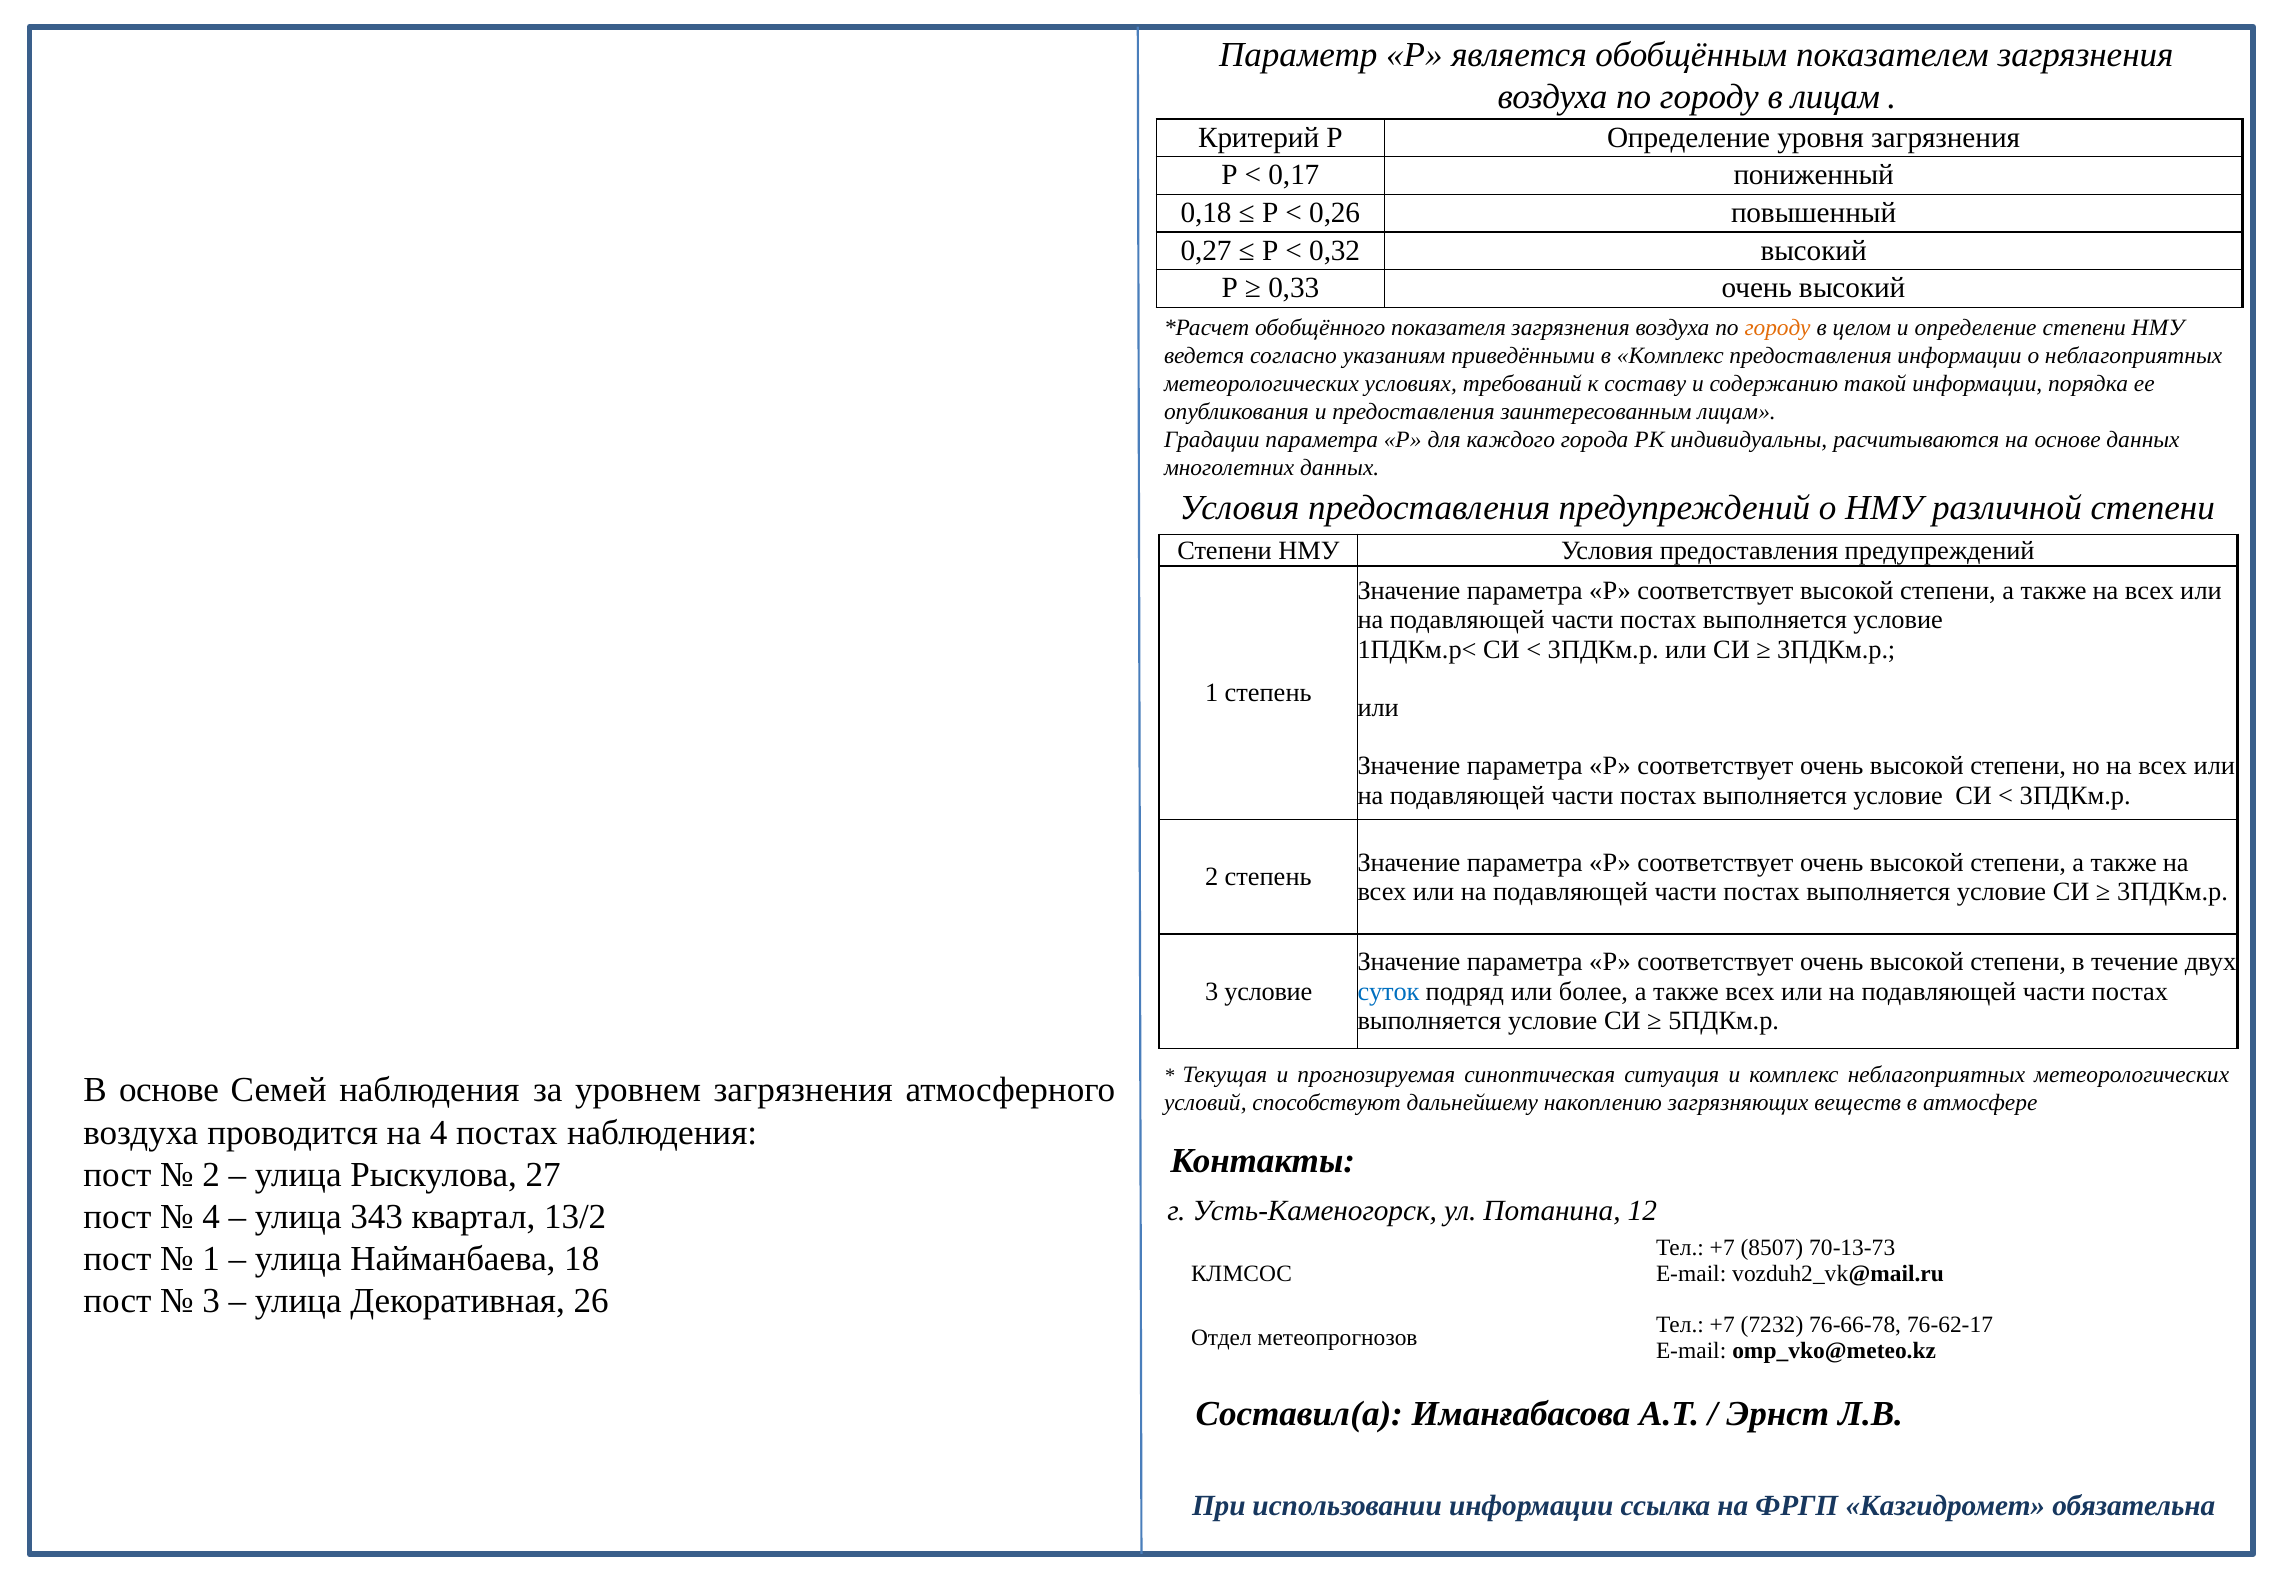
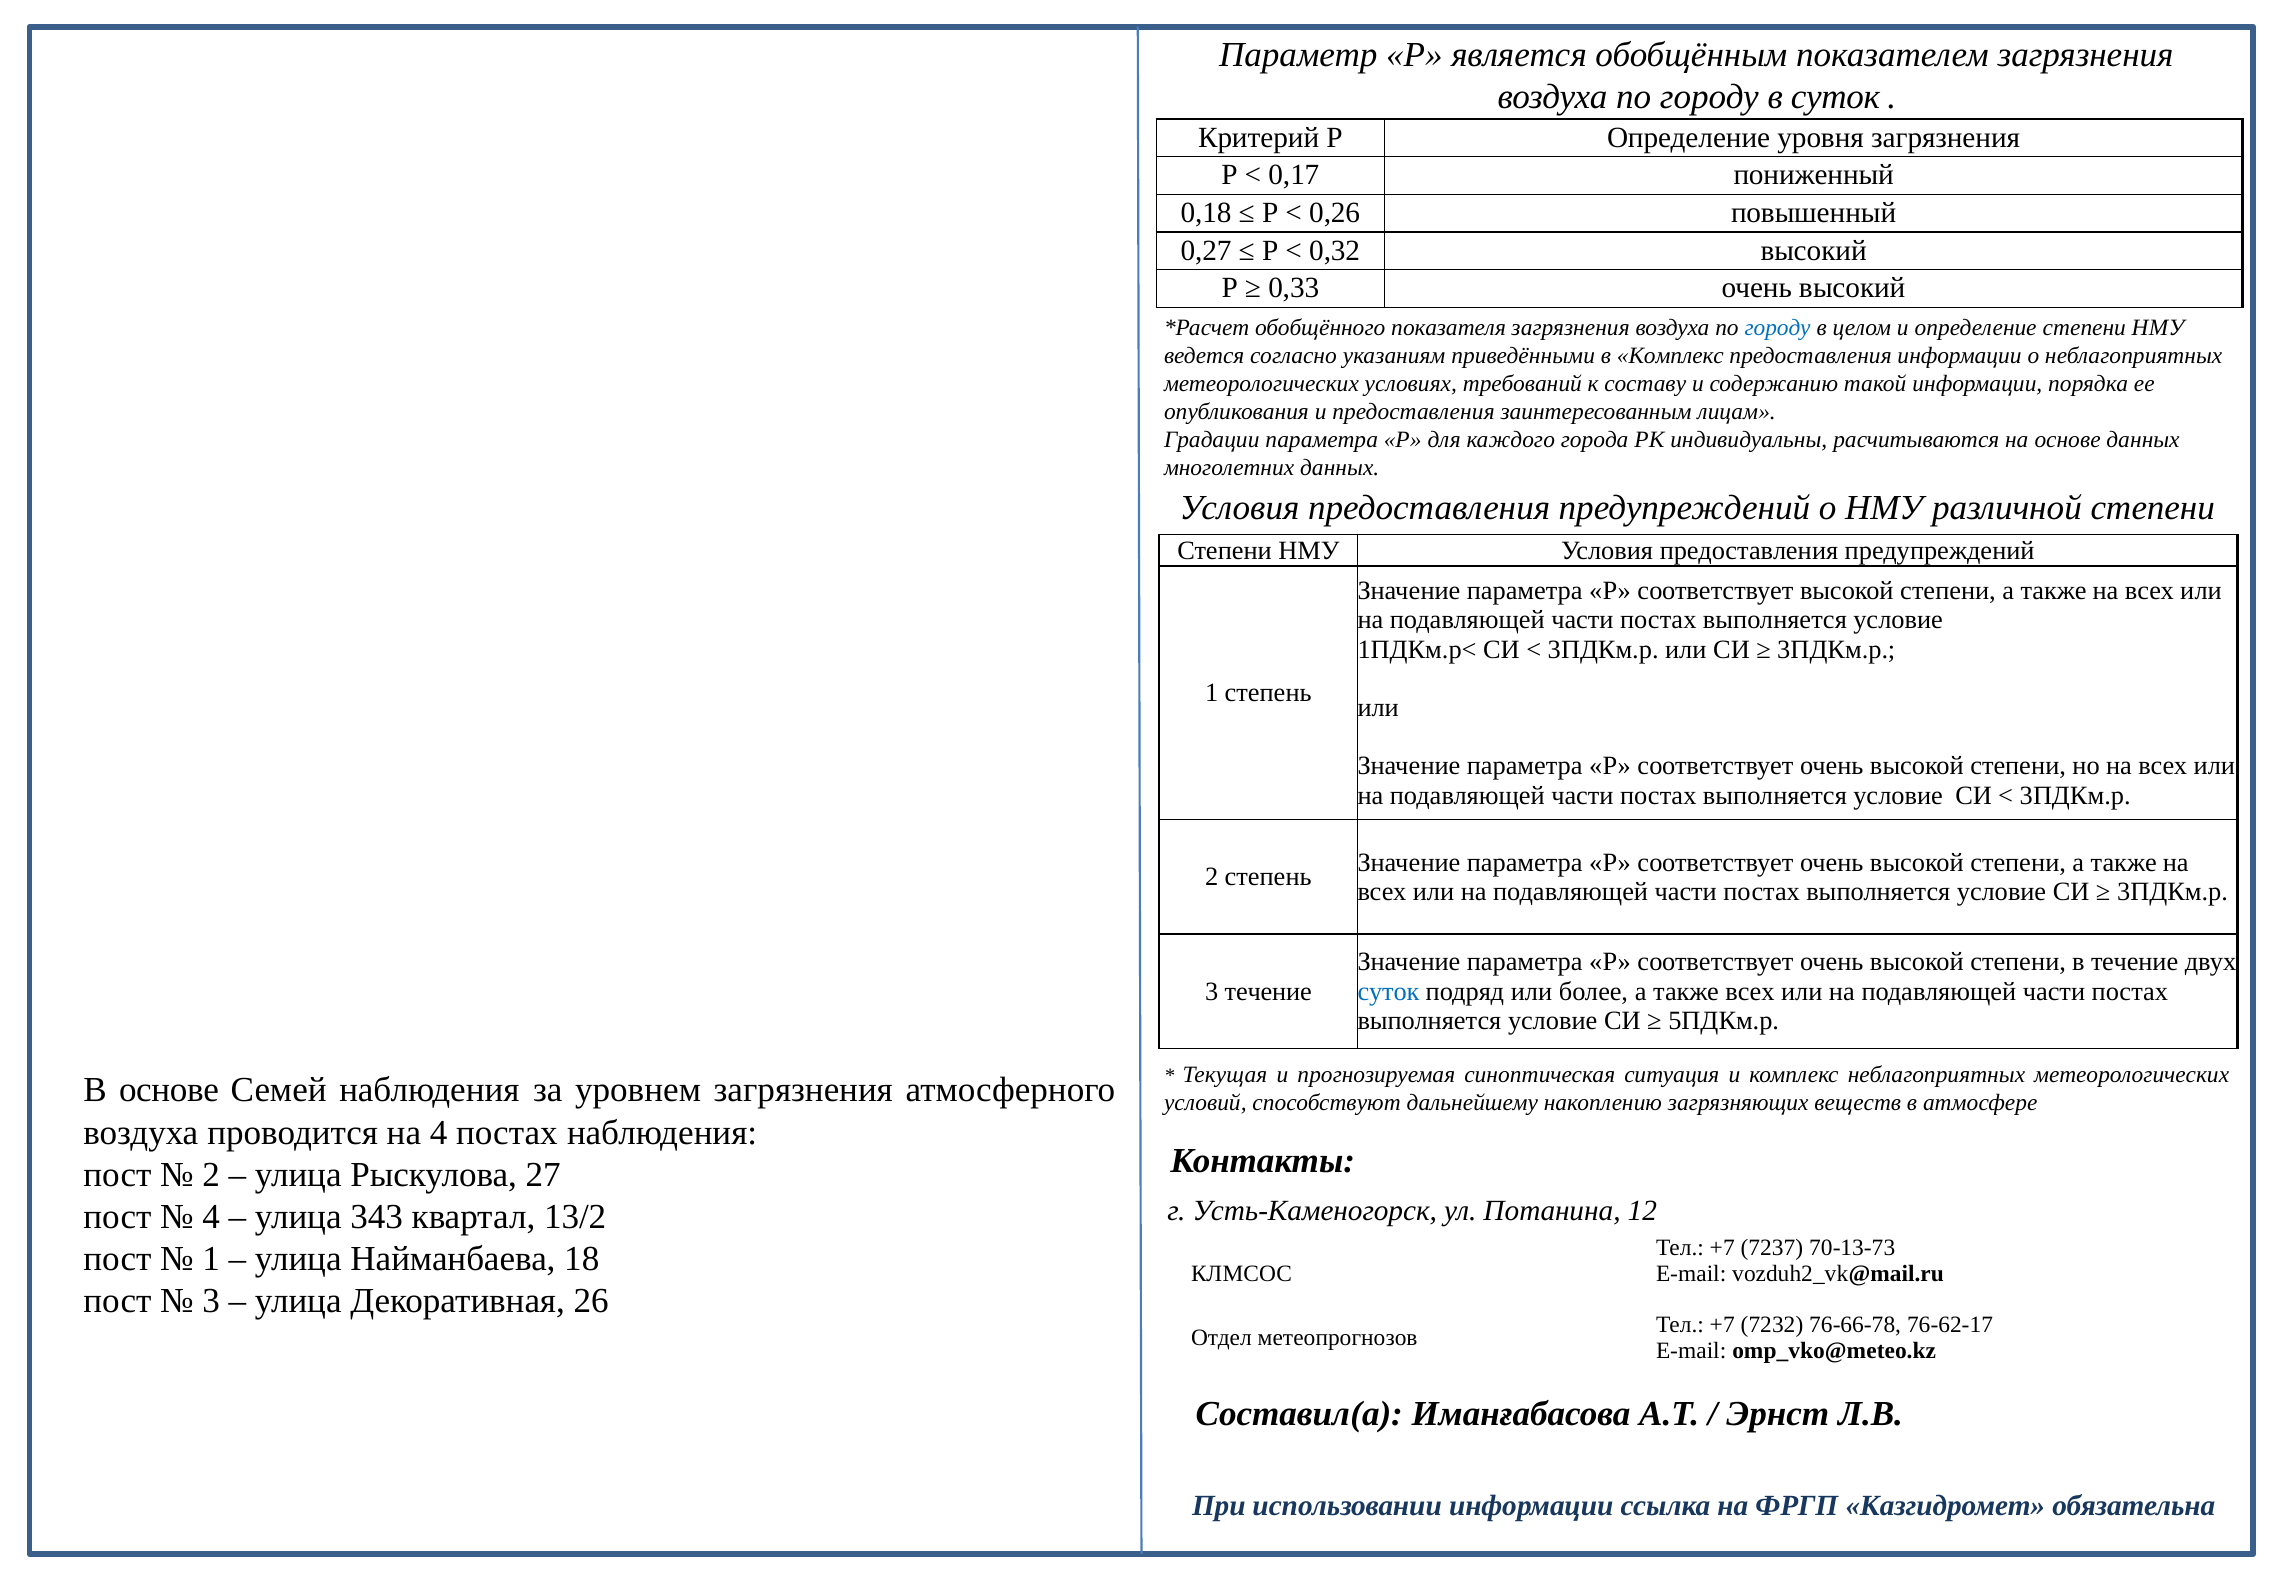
в лицам: лицам -> суток
городу at (1778, 328) colour: orange -> blue
3 условие: условие -> течение
8507: 8507 -> 7237
